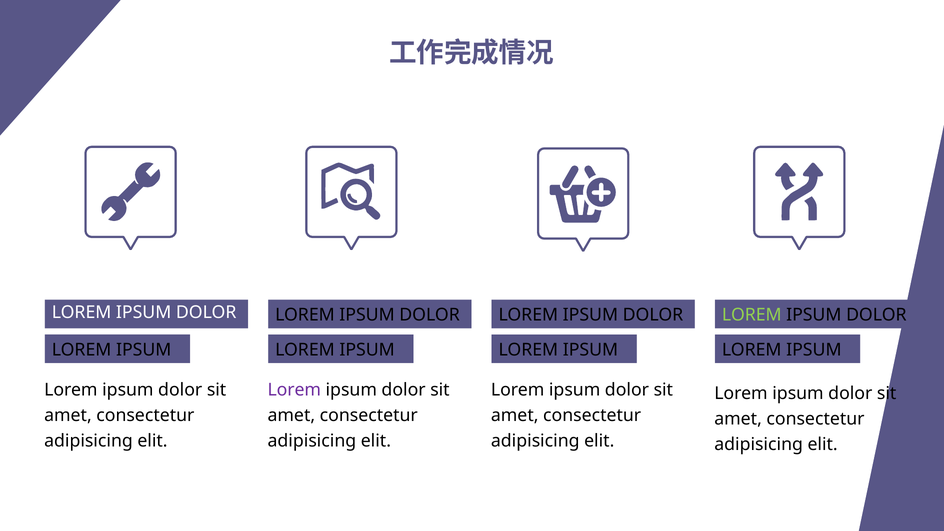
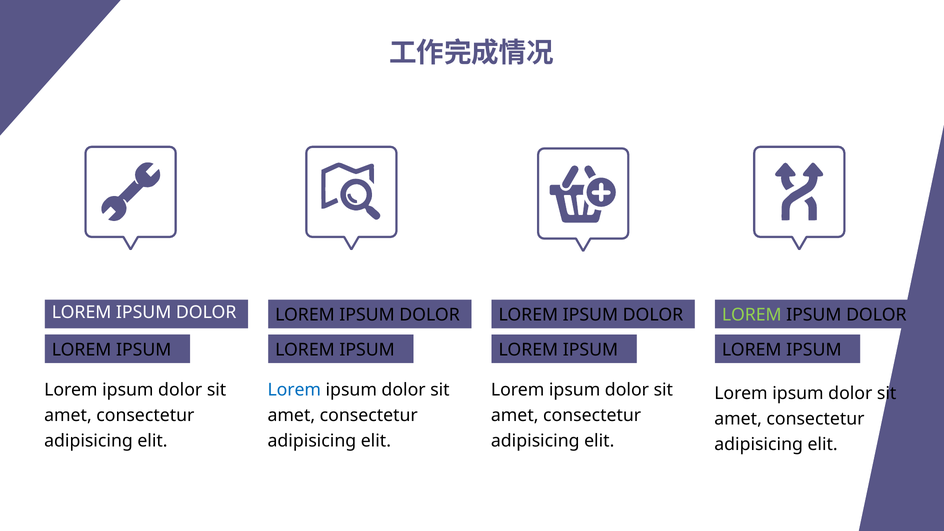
Lorem at (294, 390) colour: purple -> blue
